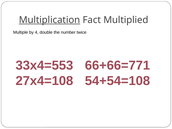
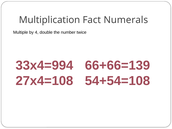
Multiplication underline: present -> none
Multiplied: Multiplied -> Numerals
33x4=553: 33x4=553 -> 33x4=994
66+66=771: 66+66=771 -> 66+66=139
